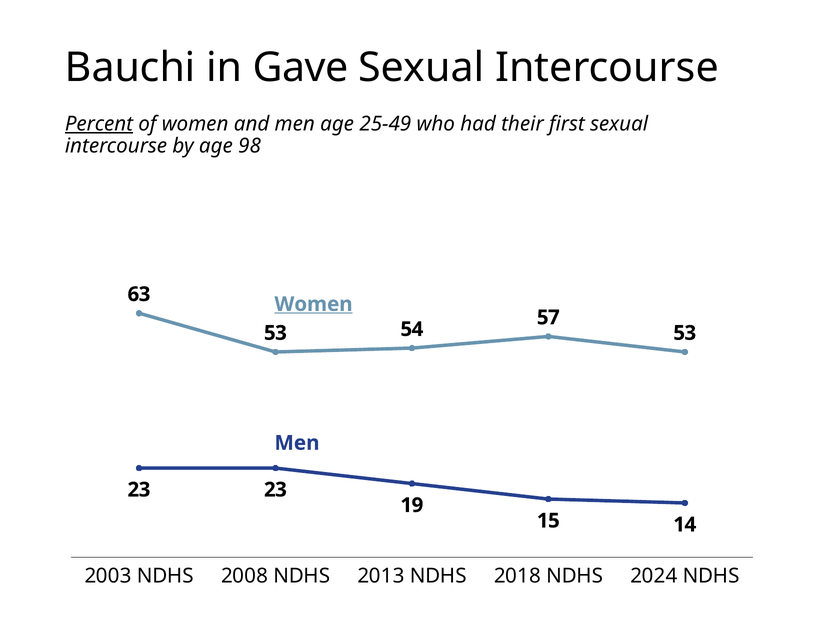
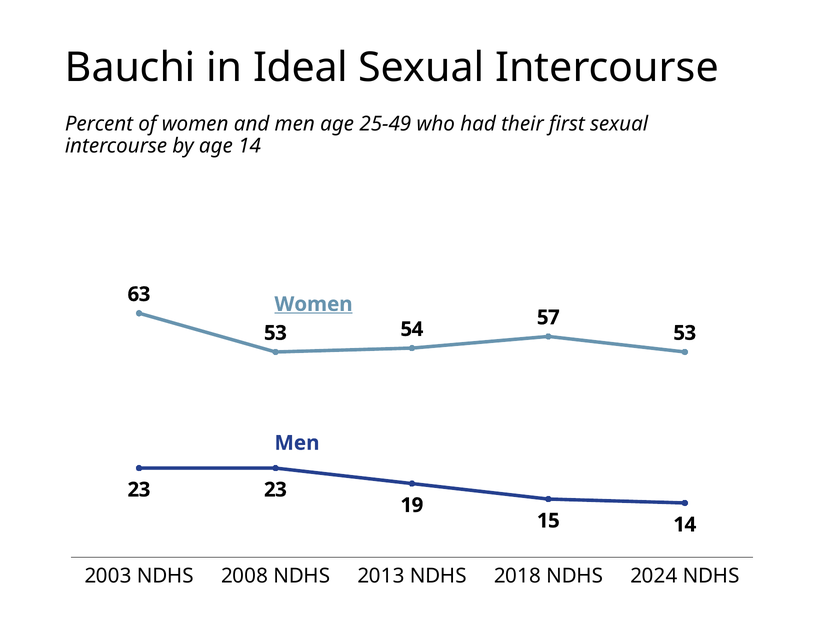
Gave: Gave -> Ideal
Percent underline: present -> none
age 98: 98 -> 14
